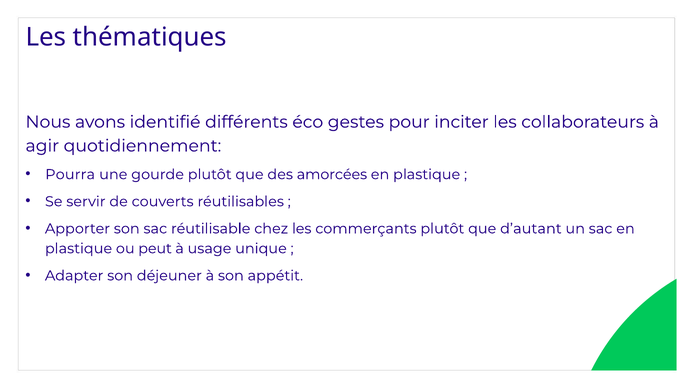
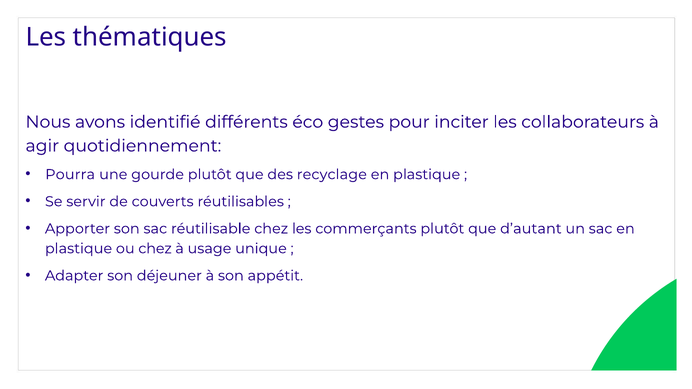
amorcées: amorcées -> recyclage
ou peut: peut -> chez
